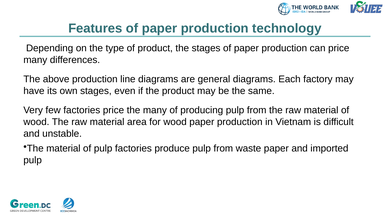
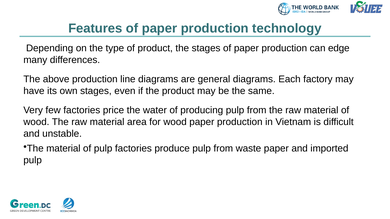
can price: price -> edge
the many: many -> water
